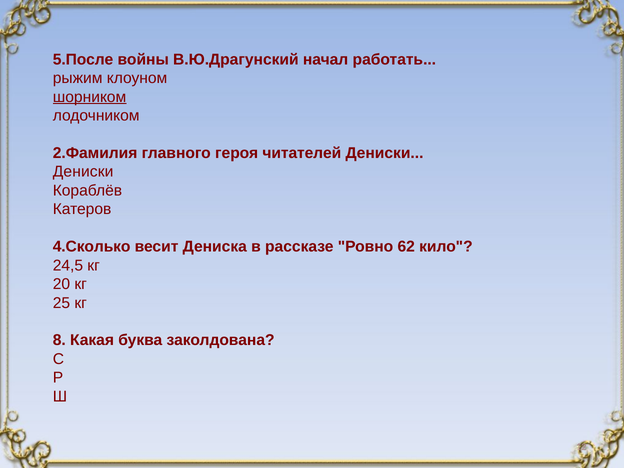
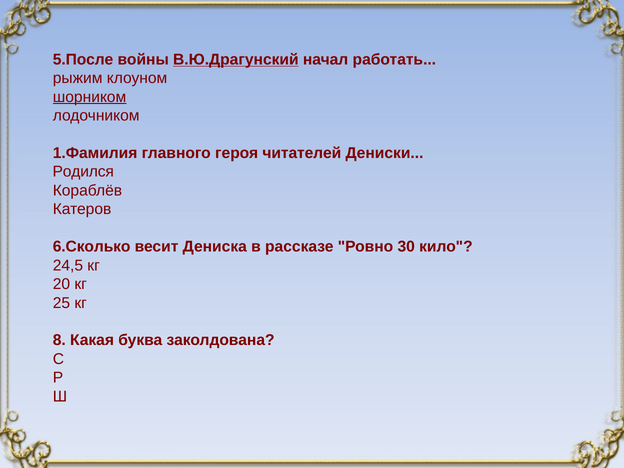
В.Ю.Драгунский underline: none -> present
2.Фамилия: 2.Фамилия -> 1.Фамилия
Дениски at (83, 172): Дениски -> Родился
4.Сколько: 4.Сколько -> 6.Сколько
62: 62 -> 30
